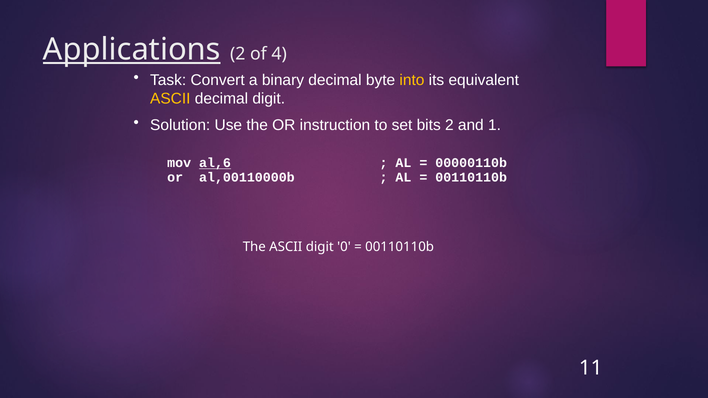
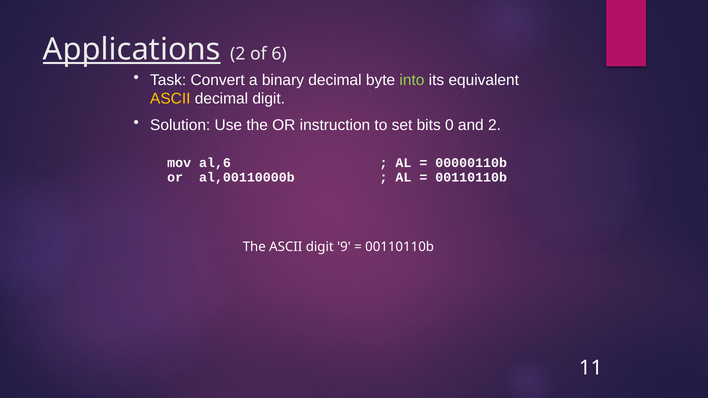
4: 4 -> 6
into colour: yellow -> light green
bits 2: 2 -> 0
and 1: 1 -> 2
al,6 underline: present -> none
0: 0 -> 9
